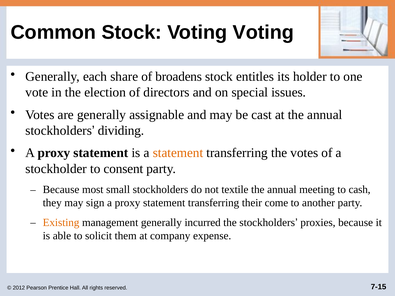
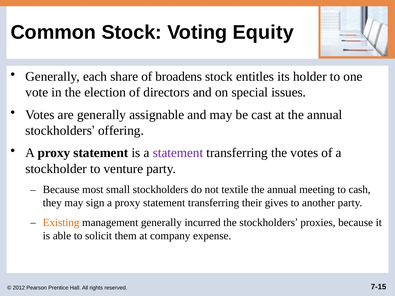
Voting Voting: Voting -> Equity
dividing: dividing -> offering
statement at (178, 153) colour: orange -> purple
consent: consent -> venture
come: come -> gives
